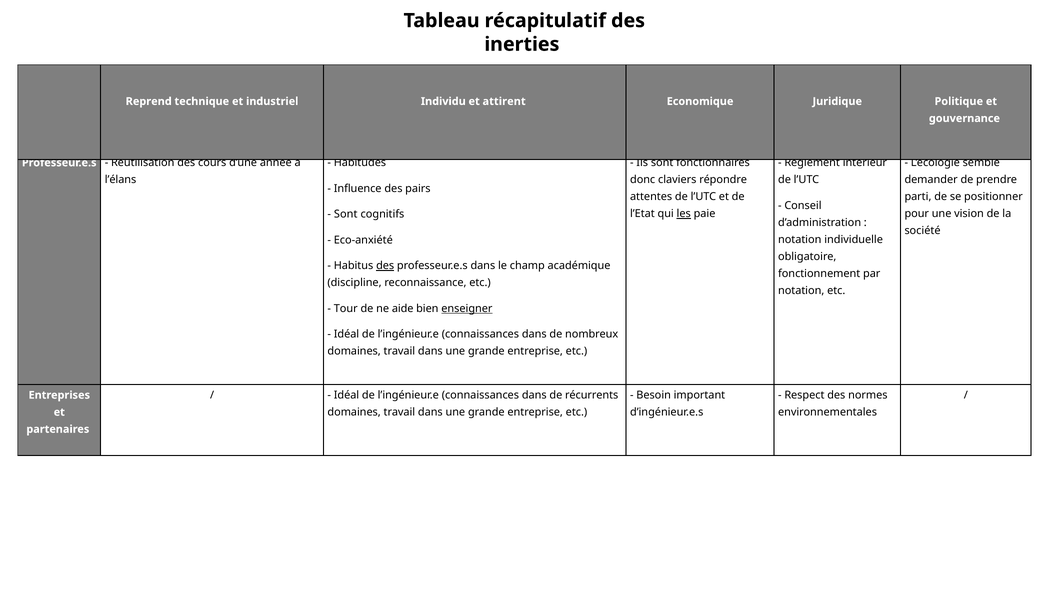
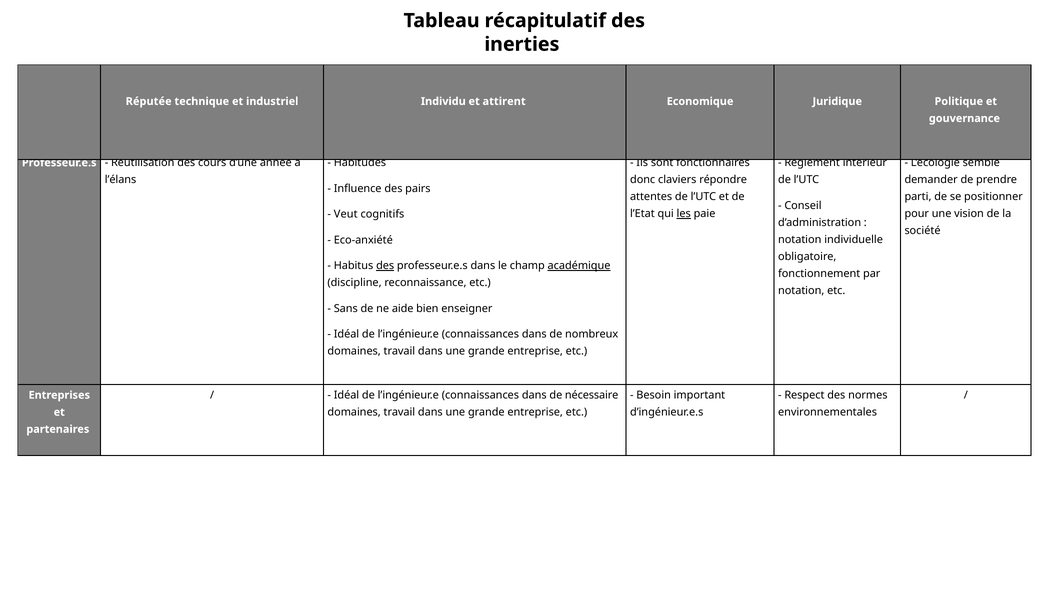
Reprend: Reprend -> Réputée
Sont at (346, 214): Sont -> Veut
académique underline: none -> present
Tour: Tour -> Sans
enseigner underline: present -> none
récurrents: récurrents -> nécessaire
